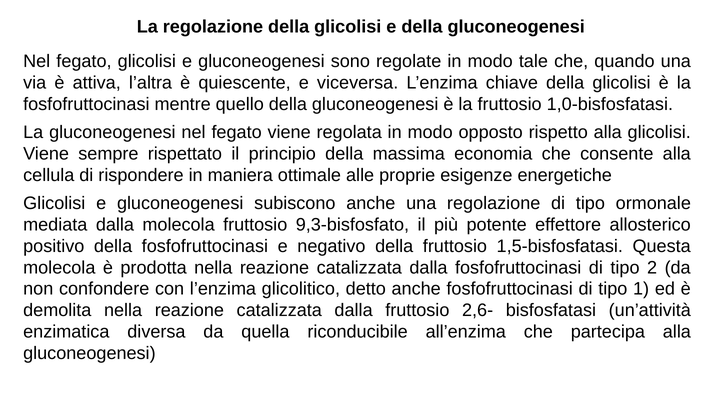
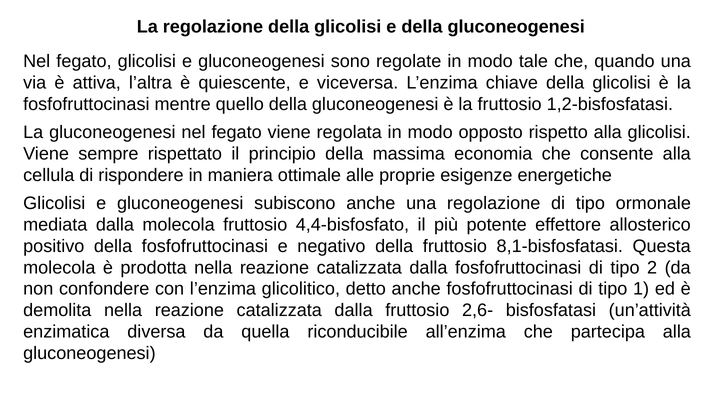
1,0-bisfosfatasi: 1,0-bisfosfatasi -> 1,2-bisfosfatasi
9,3-bisfosfato: 9,3-bisfosfato -> 4,4-bisfosfato
1,5-bisfosfatasi: 1,5-bisfosfatasi -> 8,1-bisfosfatasi
